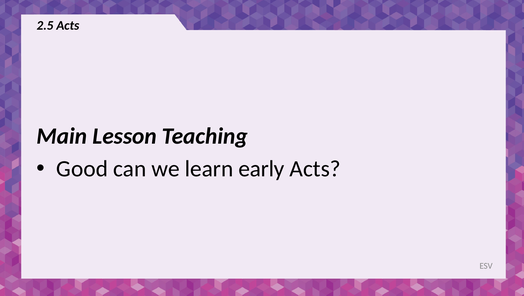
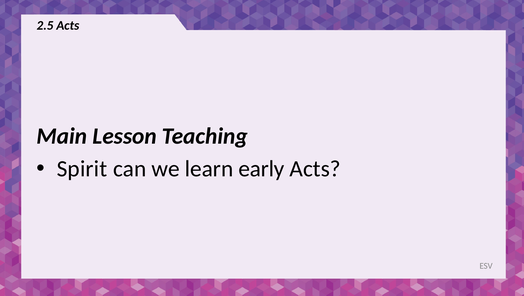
Good: Good -> Spirit
